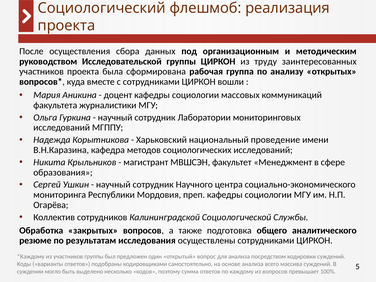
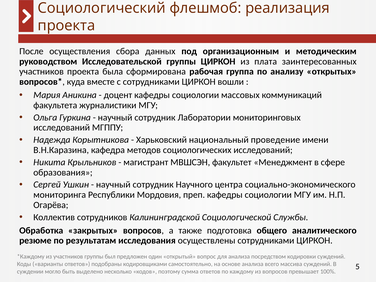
труду: труду -> плата
